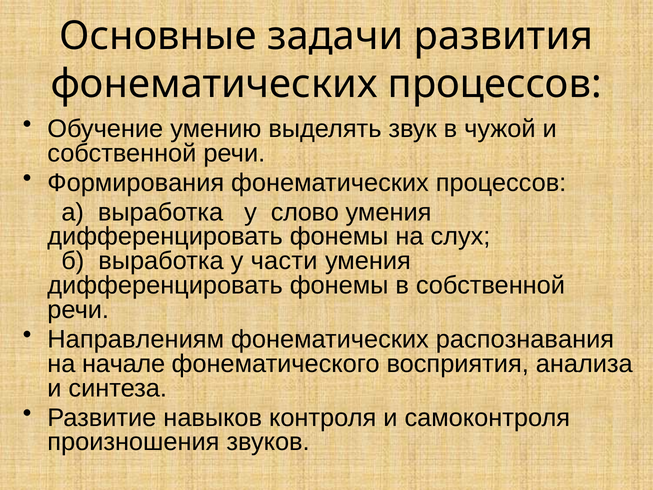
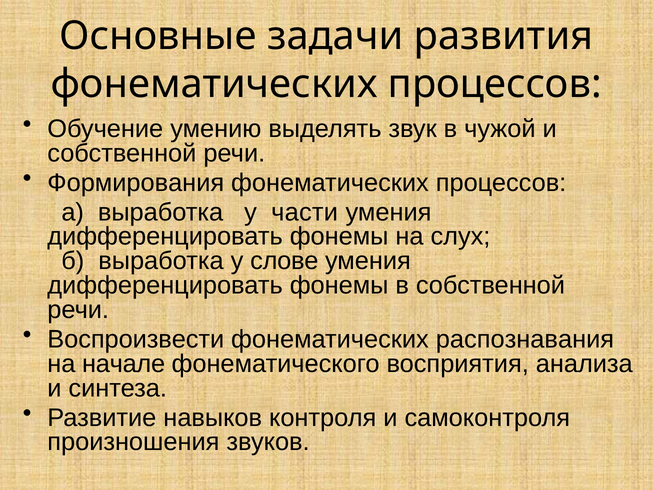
слово: слово -> части
части: части -> слове
Направлениям: Направлениям -> Воспроизвести
